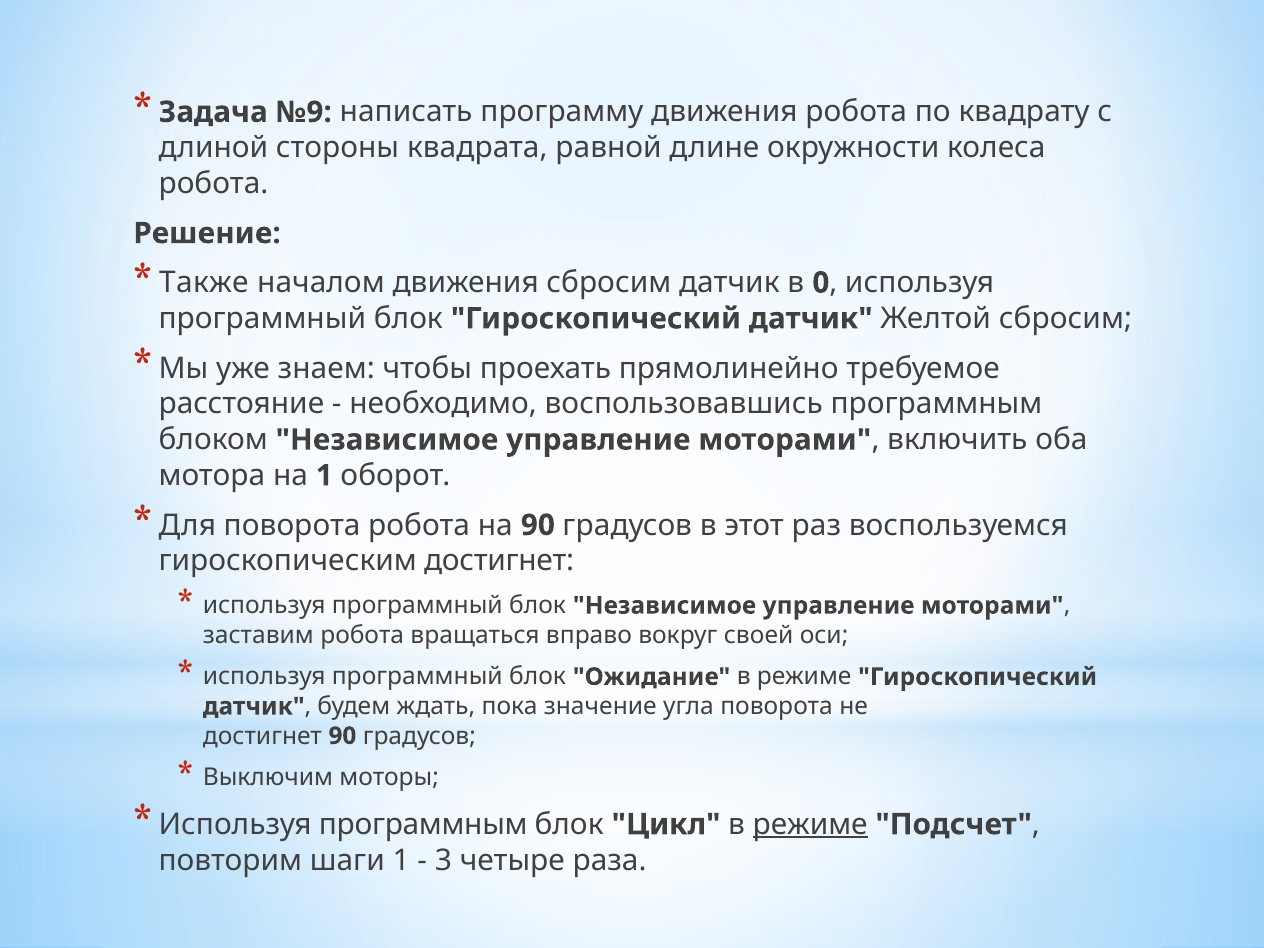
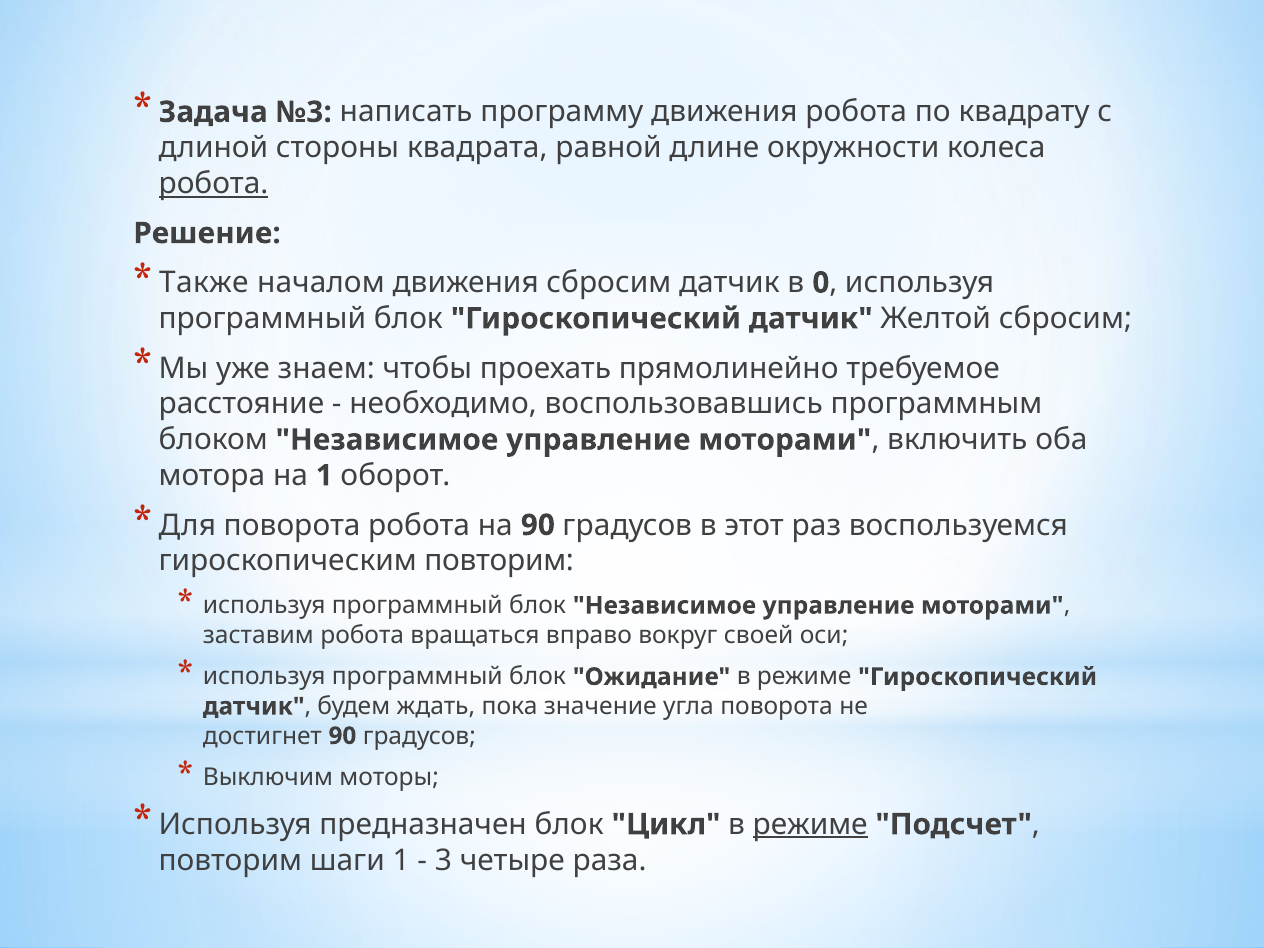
№9: №9 -> №3
робота at (214, 184) underline: none -> present
гироскопическим достигнет: достигнет -> повторим
Используя программным: программным -> предназначен
